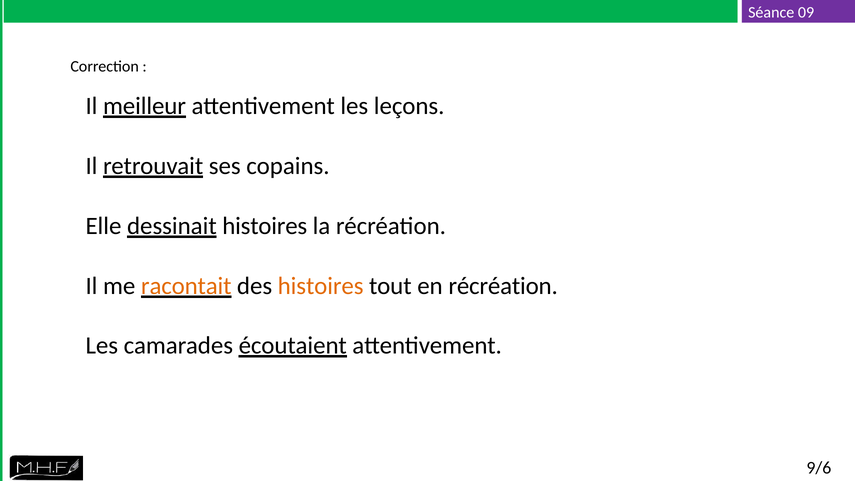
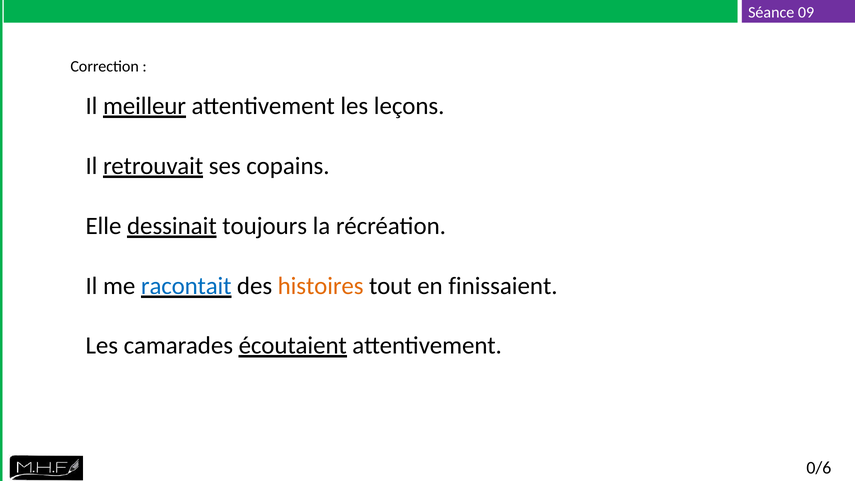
dessinait histoires: histoires -> toujours
racontait colour: orange -> blue
en récréation: récréation -> finissaient
9/6: 9/6 -> 0/6
